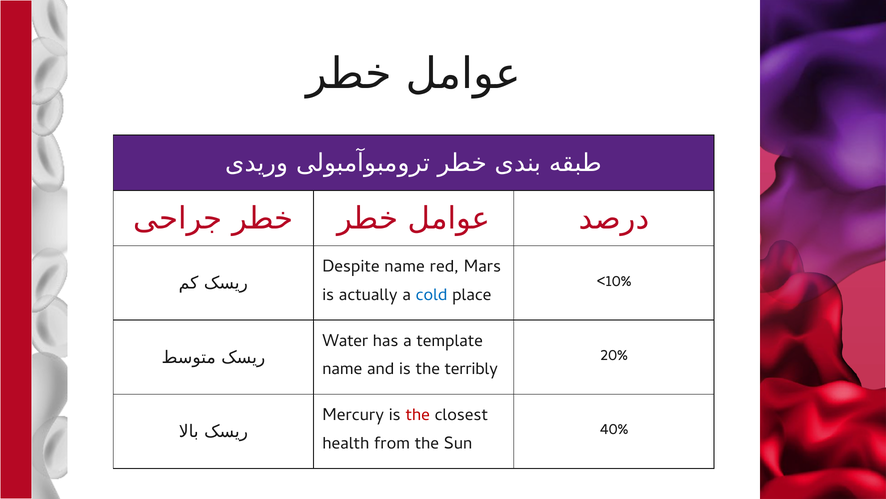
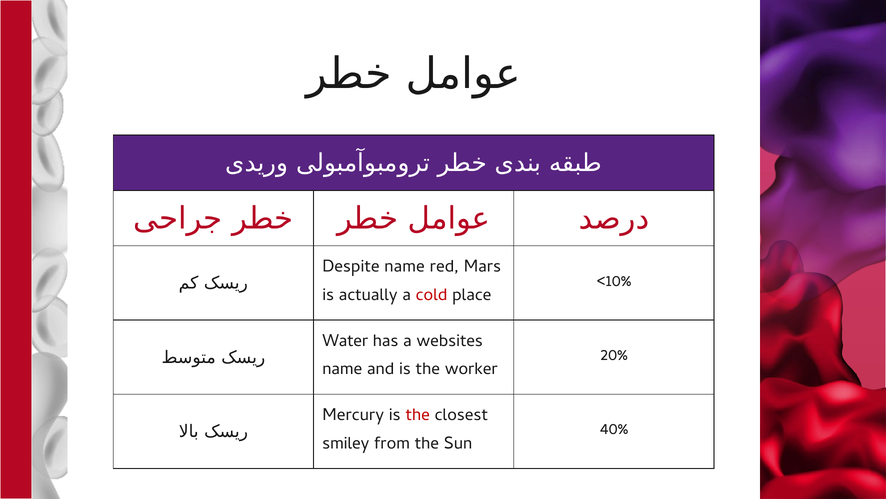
cold colour: blue -> red
template: template -> websites
terribly: terribly -> worker
health: health -> smiley
